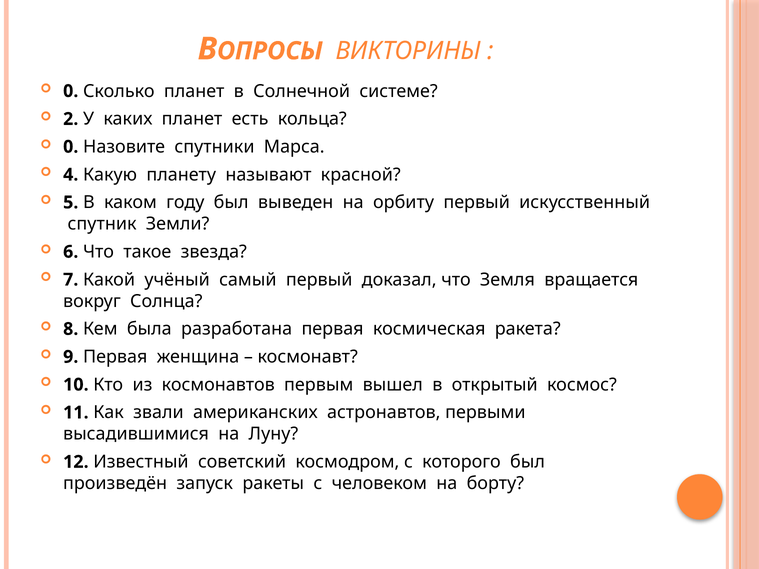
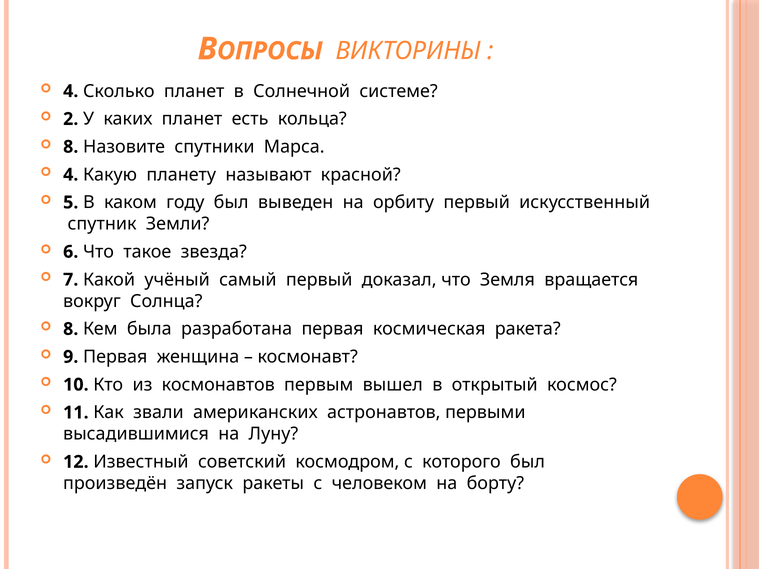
0 at (71, 91): 0 -> 4
0 at (71, 147): 0 -> 8
